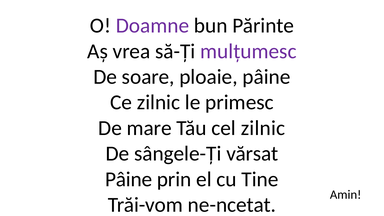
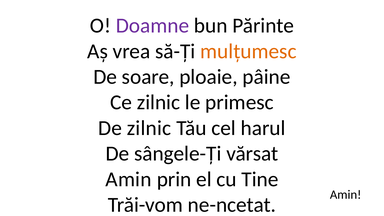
mulțumesc colour: purple -> orange
De mare: mare -> zilnic
cel zilnic: zilnic -> harul
Pâine at (129, 179): Pâine -> Amin
